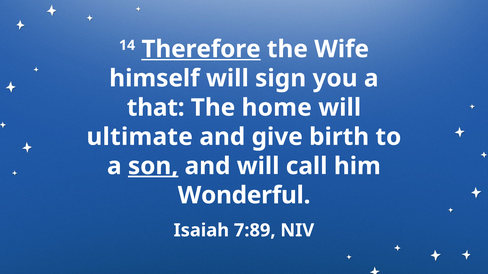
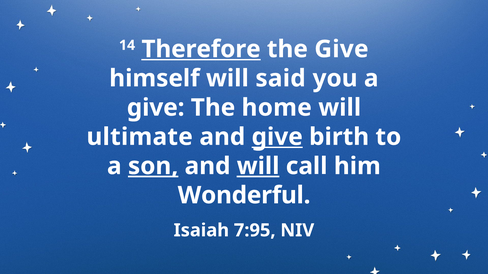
the Wife: Wife -> Give
sign: sign -> said
that at (156, 108): that -> give
give at (277, 137) underline: none -> present
will at (258, 166) underline: none -> present
7:89: 7:89 -> 7:95
